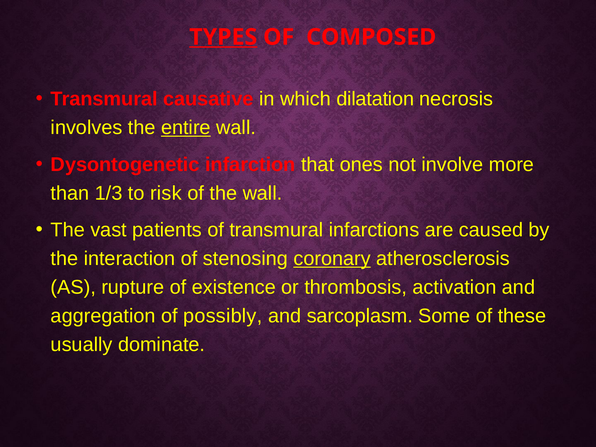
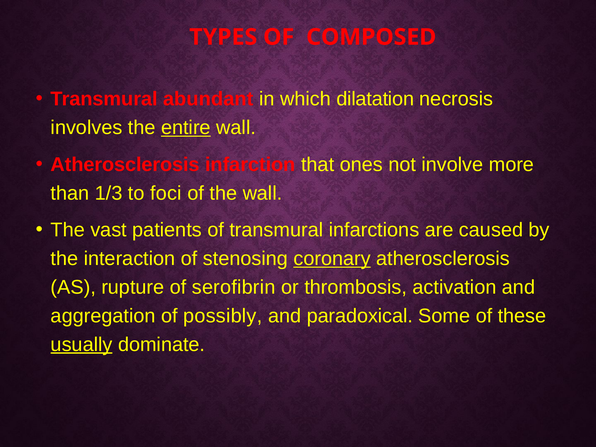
TYPES underline: present -> none
causative: causative -> abundant
Dysontogenetic at (125, 165): Dysontogenetic -> Atherosclerosis
risk: risk -> foci
existence: existence -> serofibrin
sarcoplasm: sarcoplasm -> paradoxical
usually underline: none -> present
